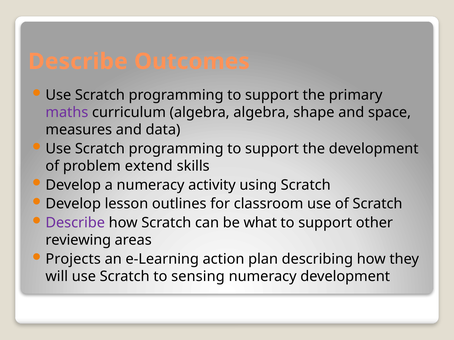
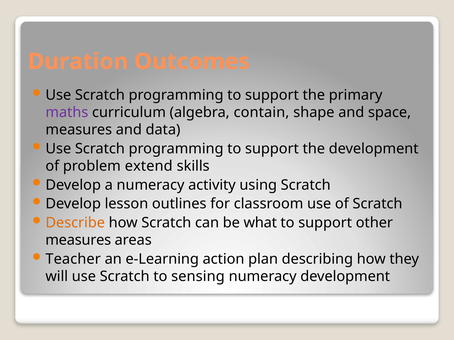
Describe at (78, 62): Describe -> Duration
algebra algebra: algebra -> contain
Describe at (75, 223) colour: purple -> orange
reviewing at (78, 241): reviewing -> measures
Projects: Projects -> Teacher
